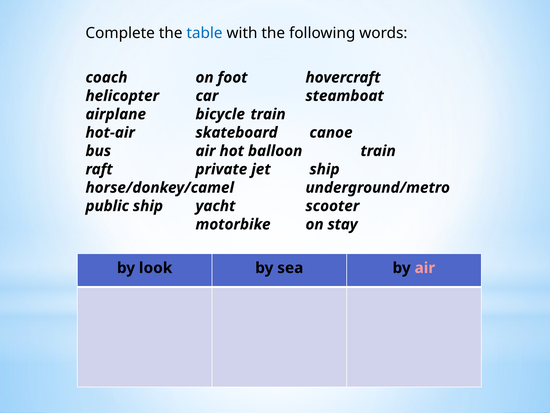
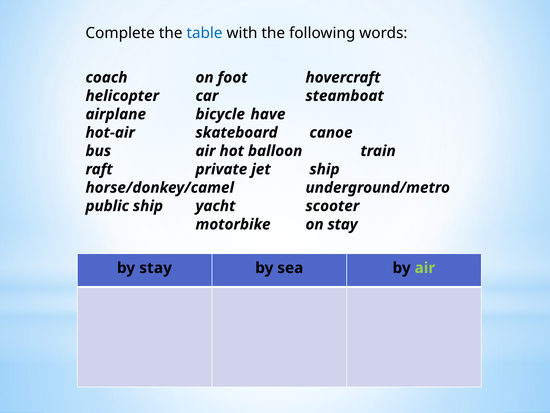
bicycle train: train -> have
by look: look -> stay
air at (425, 268) colour: pink -> light green
